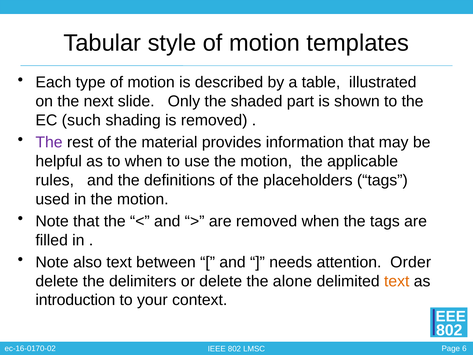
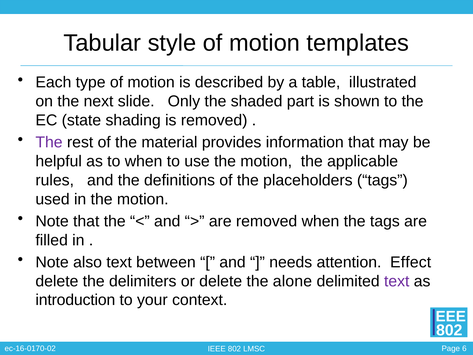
such: such -> state
Order: Order -> Effect
text at (397, 281) colour: orange -> purple
